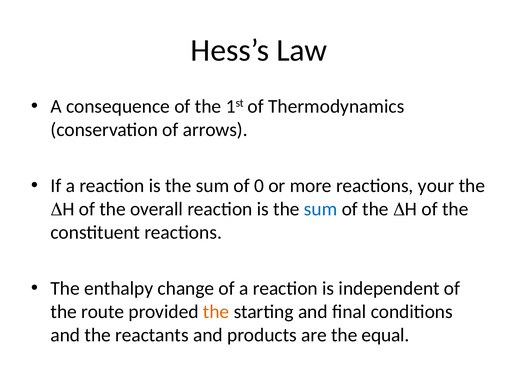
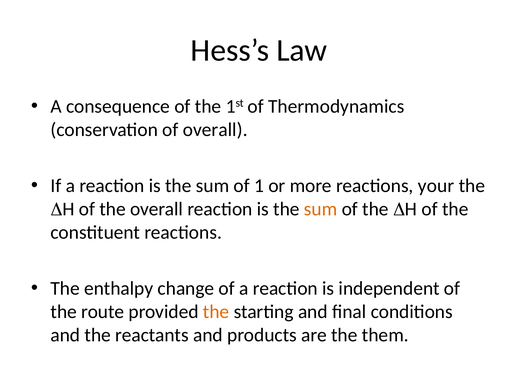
of arrows: arrows -> overall
0: 0 -> 1
sum at (321, 209) colour: blue -> orange
equal: equal -> them
